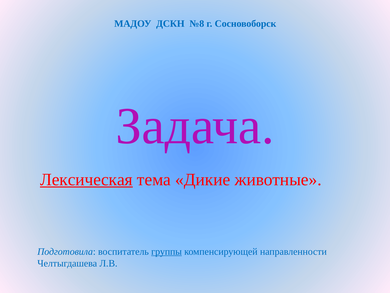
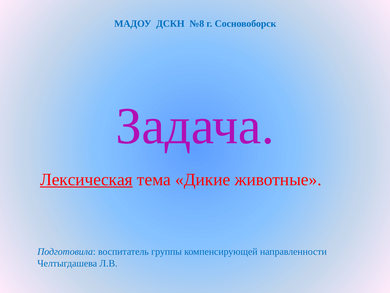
группы underline: present -> none
